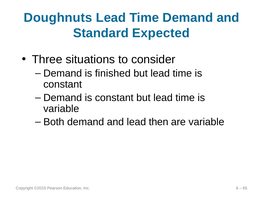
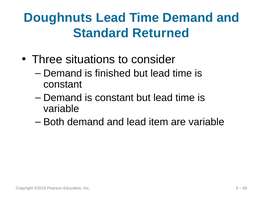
Expected: Expected -> Returned
then: then -> item
